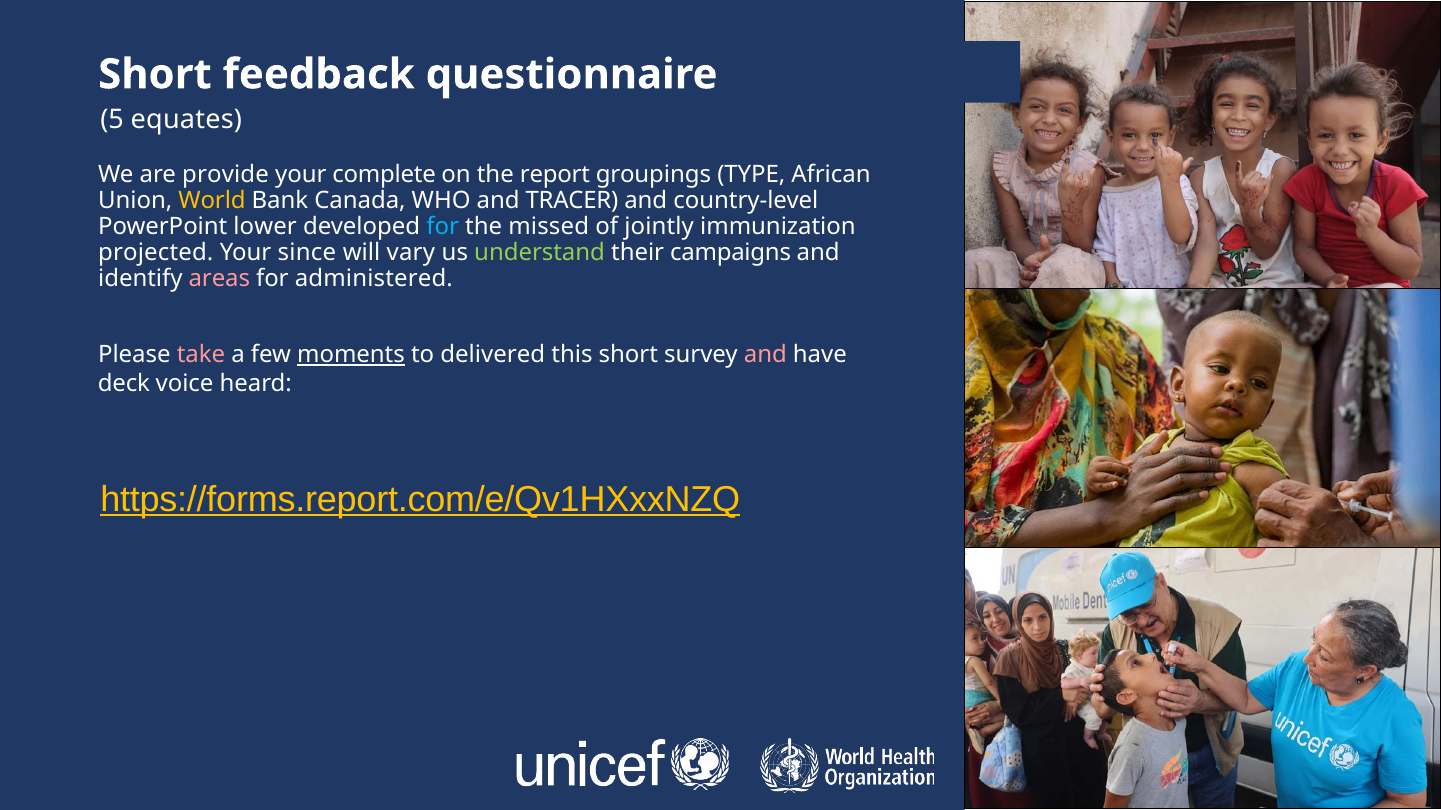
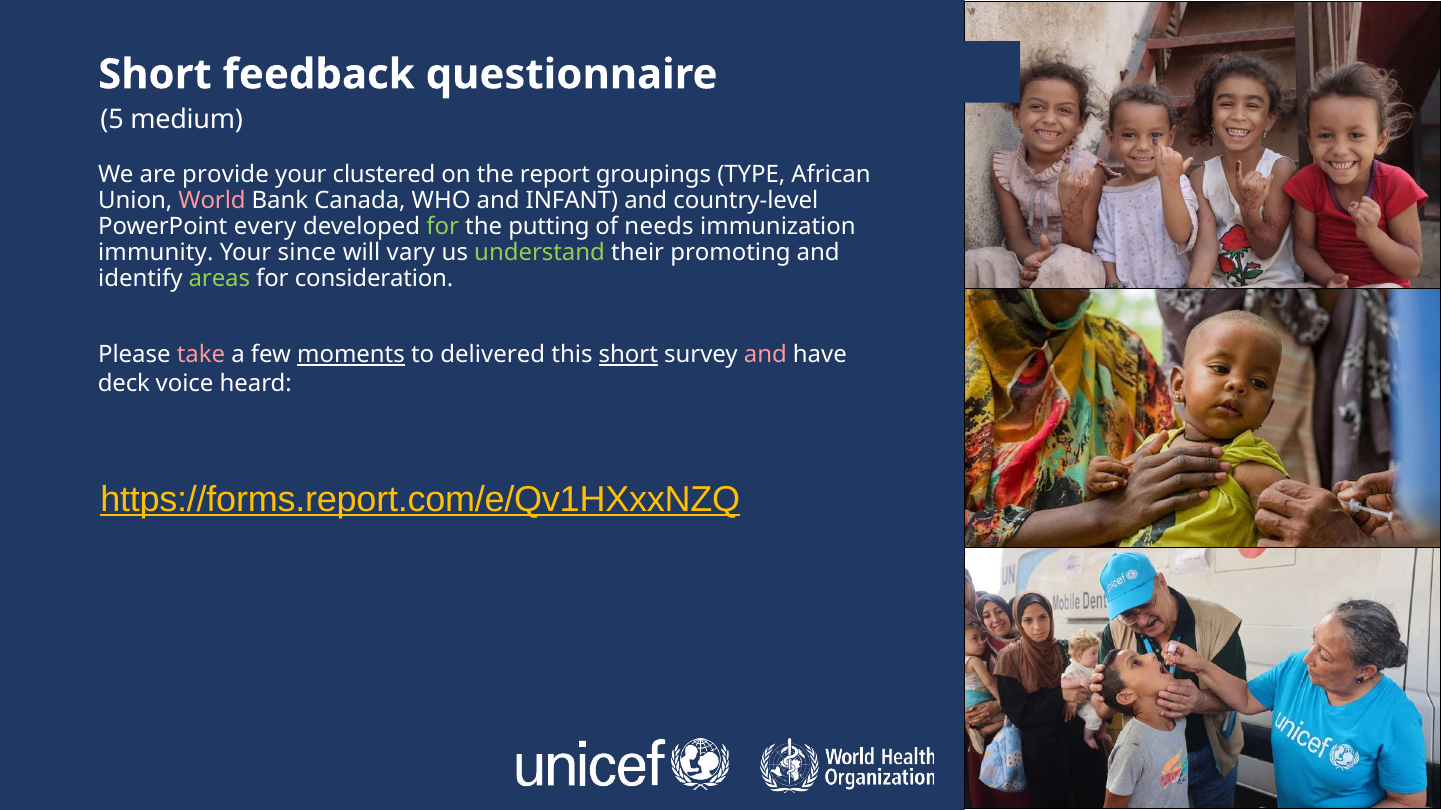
equates: equates -> medium
complete: complete -> clustered
World colour: yellow -> pink
TRACER: TRACER -> INFANT
lower: lower -> every
for at (443, 227) colour: light blue -> light green
missed: missed -> putting
jointly: jointly -> needs
projected: projected -> immunity
campaigns: campaigns -> promoting
areas colour: pink -> light green
administered: administered -> consideration
short at (628, 355) underline: none -> present
